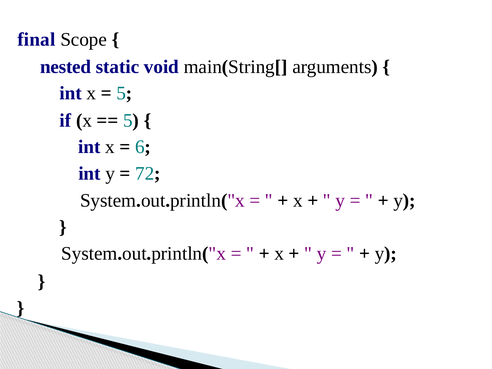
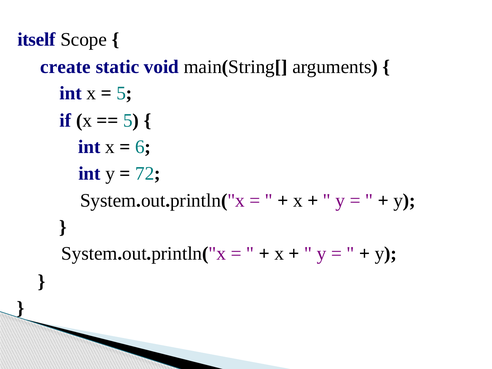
final: final -> itself
nested: nested -> create
